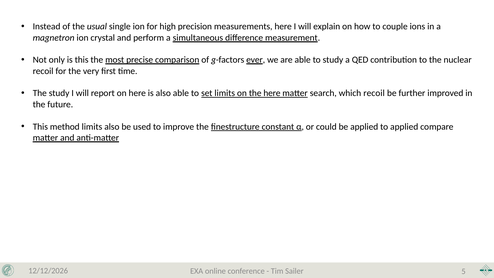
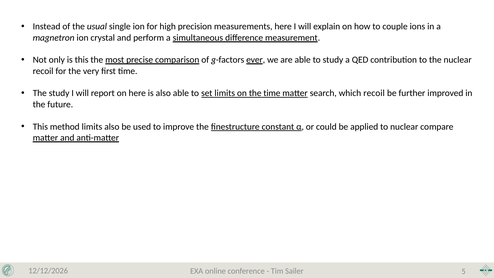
the here: here -> time
to applied: applied -> nuclear
